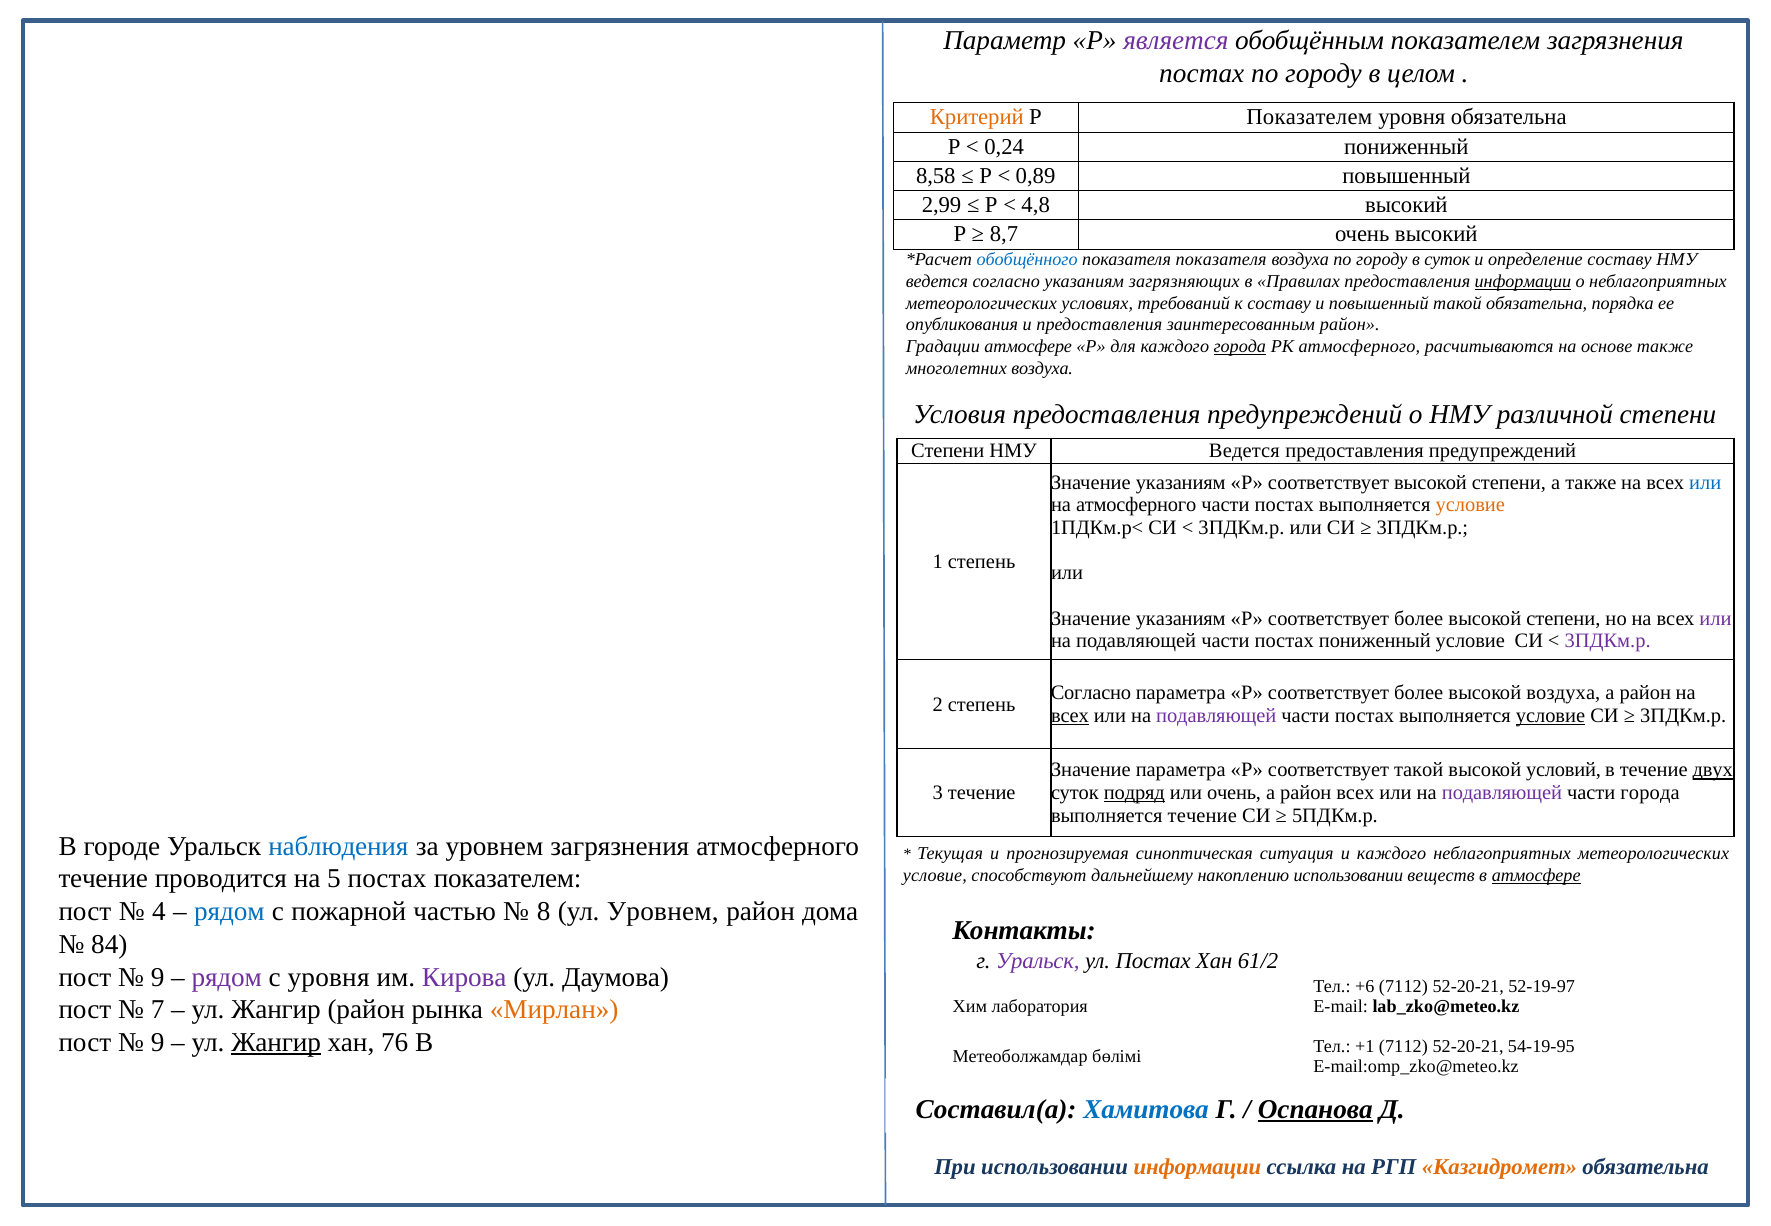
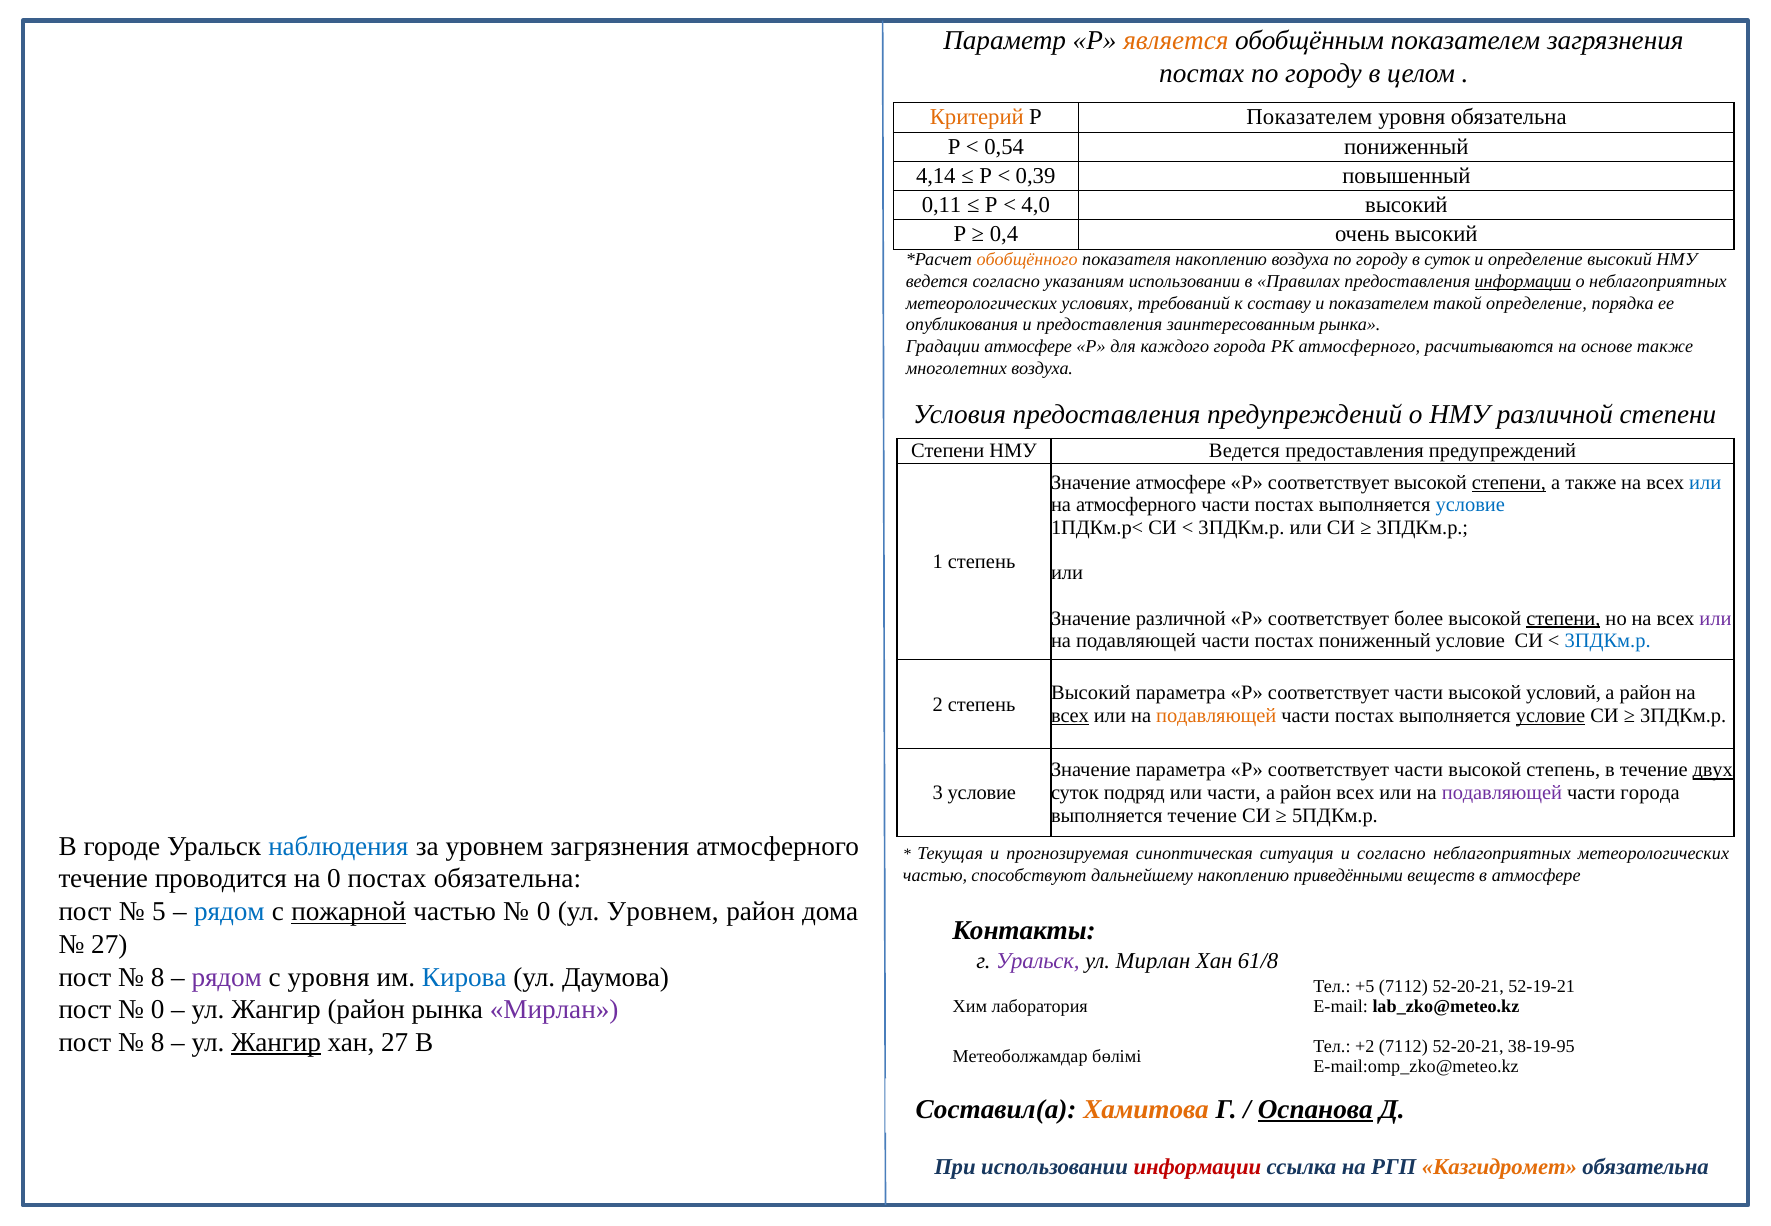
является colour: purple -> orange
0,24: 0,24 -> 0,54
8,58: 8,58 -> 4,14
0,89: 0,89 -> 0,39
2,99: 2,99 -> 0,11
4,8: 4,8 -> 4,0
8,7: 8,7 -> 0,4
обобщённого colour: blue -> orange
показателя показателя: показателя -> накоплению
определение составу: составу -> высокий
указаниям загрязняющих: загрязняющих -> использовании
и повышенный: повышенный -> показателем
такой обязательна: обязательна -> определение
заинтересованным район: район -> рынка
города at (1240, 347) underline: present -> none
указаниям at (1181, 482): указаниям -> атмосфере
степени at (1509, 482) underline: none -> present
условие at (1470, 505) colour: orange -> blue
указаниям at (1181, 618): указаниям -> различной
степени at (1563, 618) underline: none -> present
3ПДКм.р at (1608, 641) colour: purple -> blue
Согласно at (1091, 693): Согласно -> Высокий
более at (1419, 693): более -> части
высокой воздуха: воздуха -> условий
подавляющей at (1216, 716) colour: purple -> orange
такой at (1419, 770): такой -> части
высокой условий: условий -> степень
3 течение: течение -> условие
подряд underline: present -> none
или очень: очень -> части
и каждого: каждого -> согласно
на 5: 5 -> 0
постах показателем: показателем -> обязательна
условие at (935, 876): условие -> частью
накоплению использовании: использовании -> приведёнными
атмосфере at (1536, 876) underline: present -> none
4: 4 -> 5
пожарной underline: none -> present
8 at (544, 912): 8 -> 0
84 at (109, 944): 84 -> 27
ул Постах: Постах -> Мирлан
61/2: 61/2 -> 61/8
9 at (158, 977): 9 -> 8
Кирова colour: purple -> blue
+6: +6 -> +5
52-19-97: 52-19-97 -> 52-19-21
7 at (158, 1010): 7 -> 0
Мирлан at (554, 1010) colour: orange -> purple
9 at (158, 1043): 9 -> 8
хан 76: 76 -> 27
+1: +1 -> +2
54-19-95: 54-19-95 -> 38-19-95
Хамитова colour: blue -> orange
информации at (1197, 1168) colour: orange -> red
